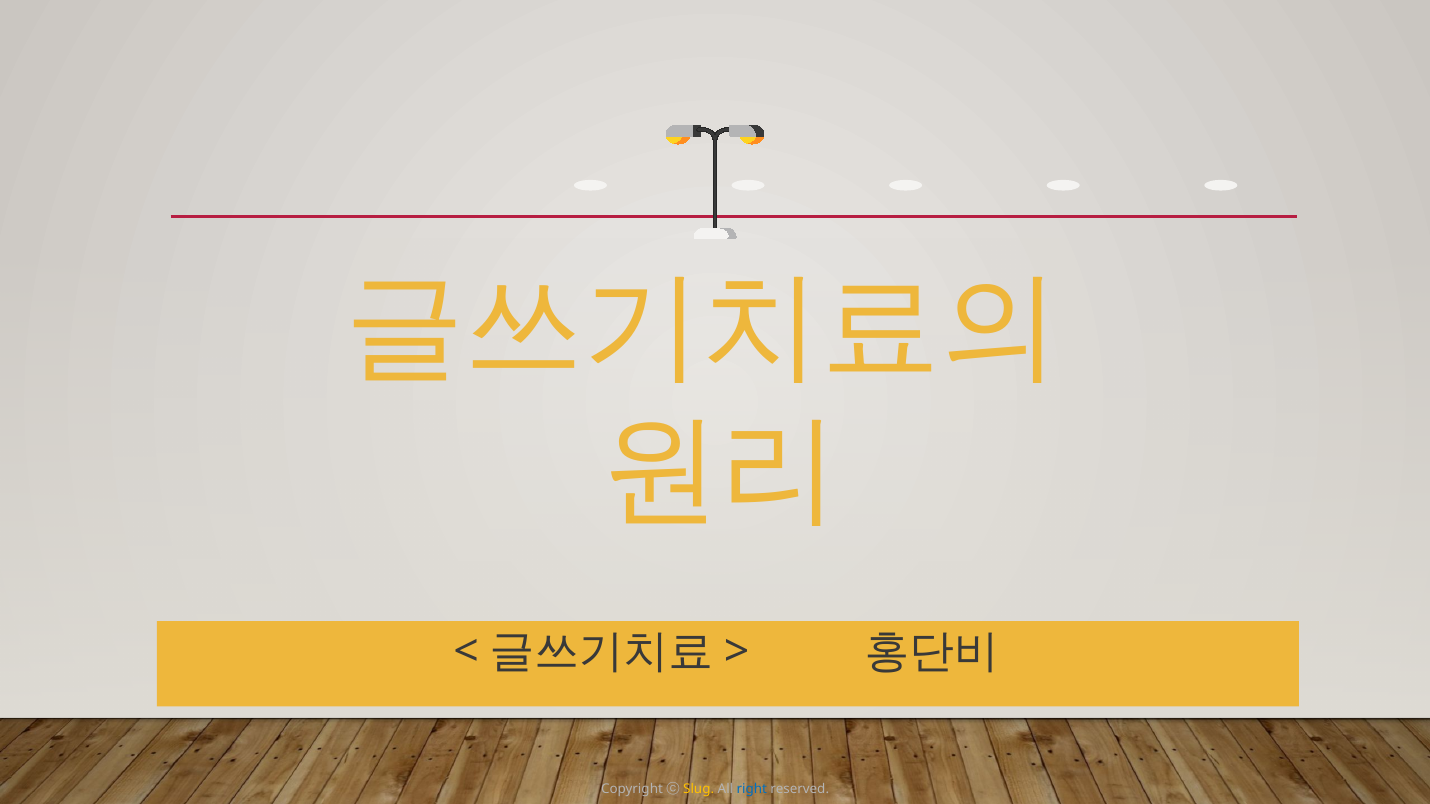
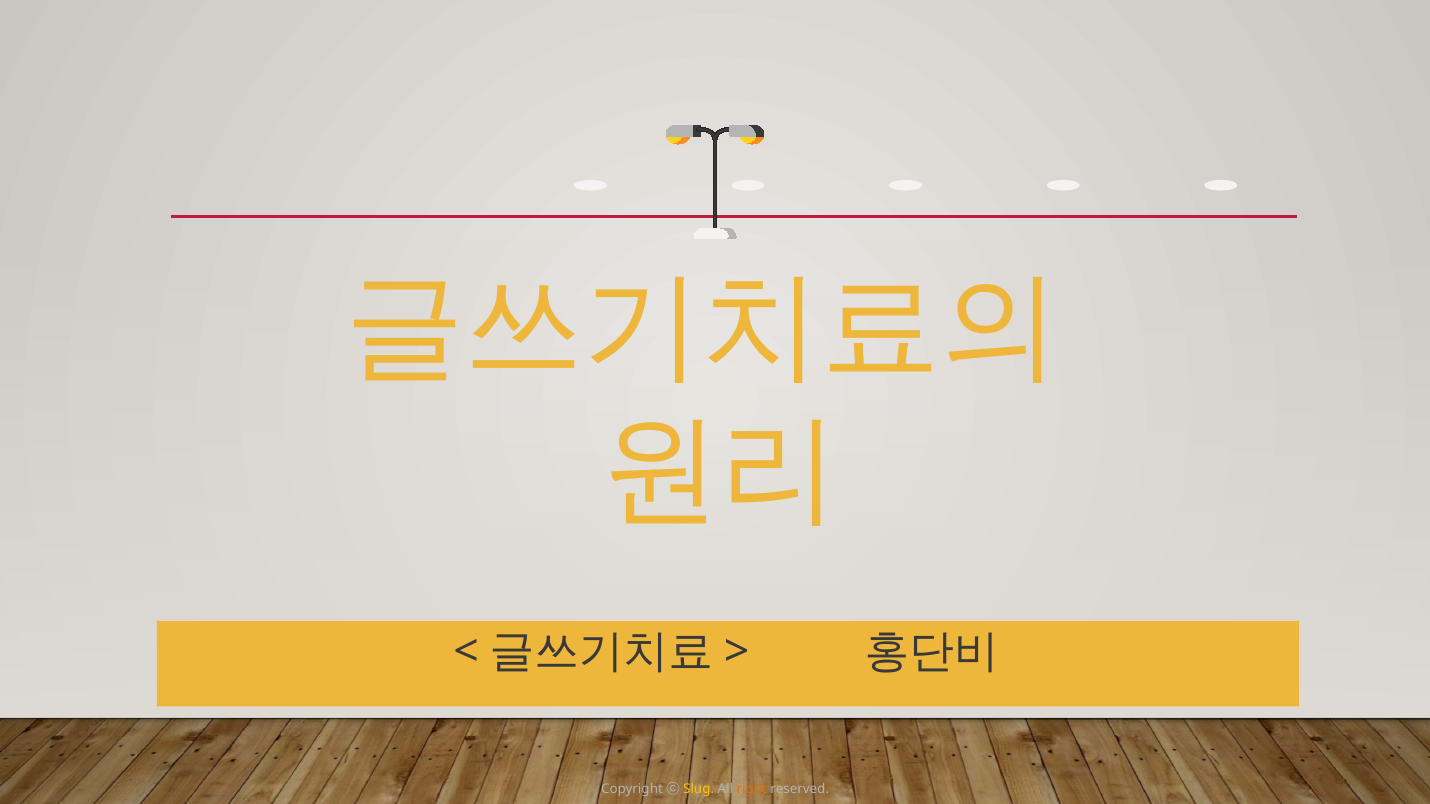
right colour: blue -> orange
